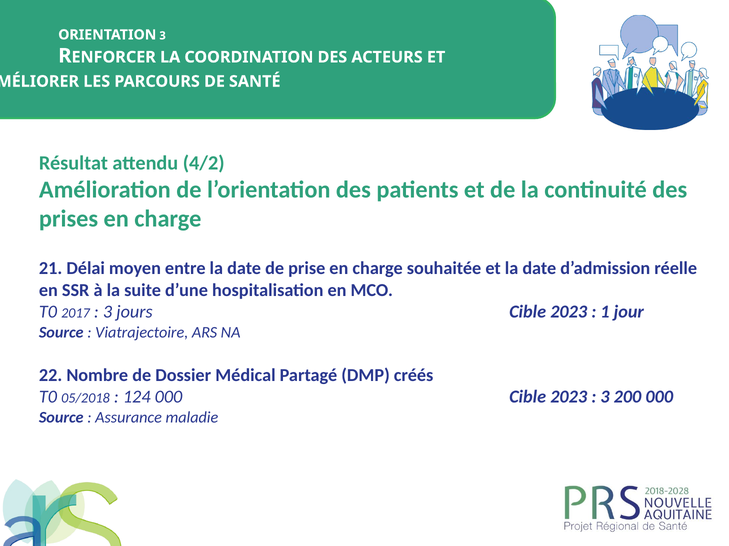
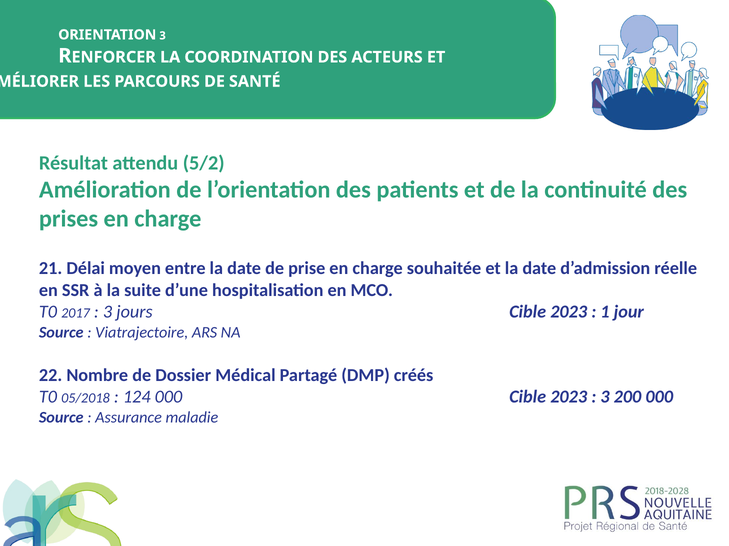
4/2: 4/2 -> 5/2
